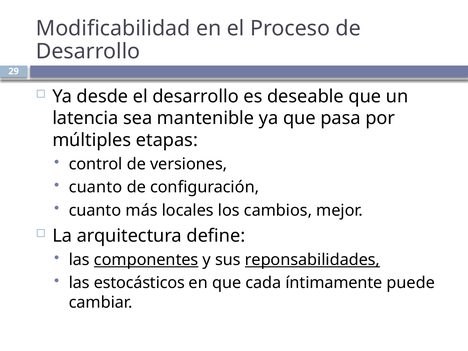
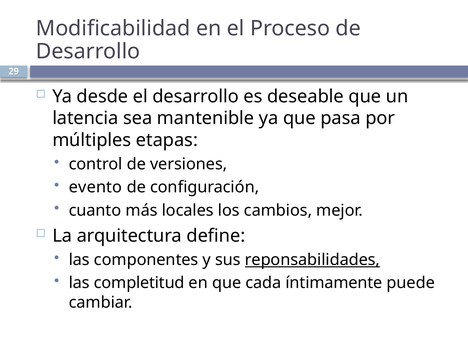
cuanto at (96, 187): cuanto -> evento
componentes underline: present -> none
estocásticos: estocásticos -> completitud
